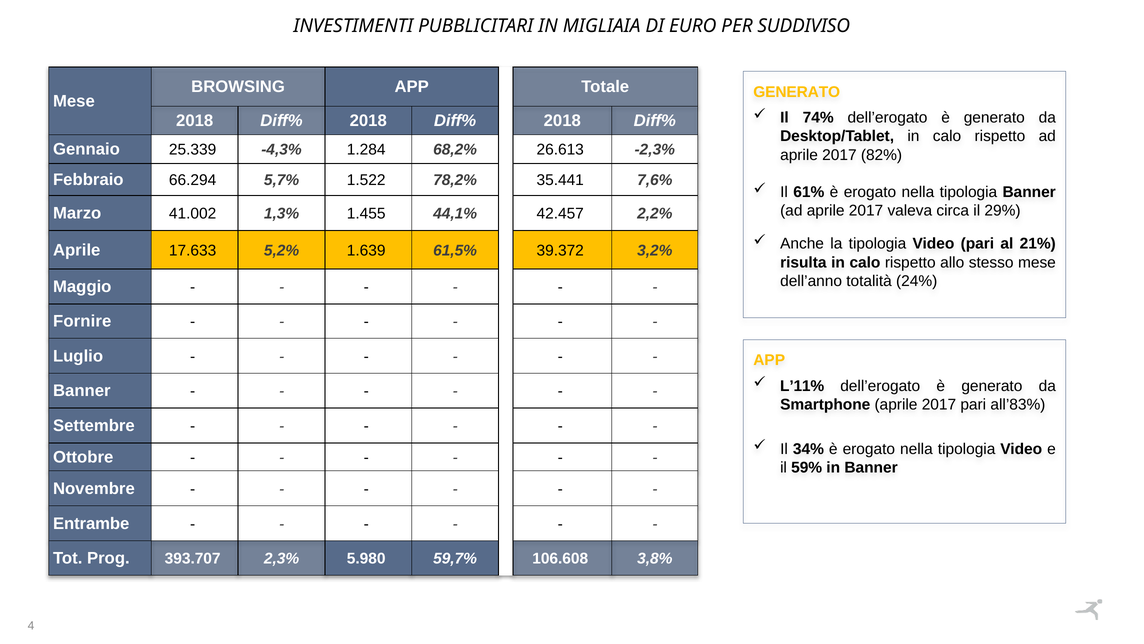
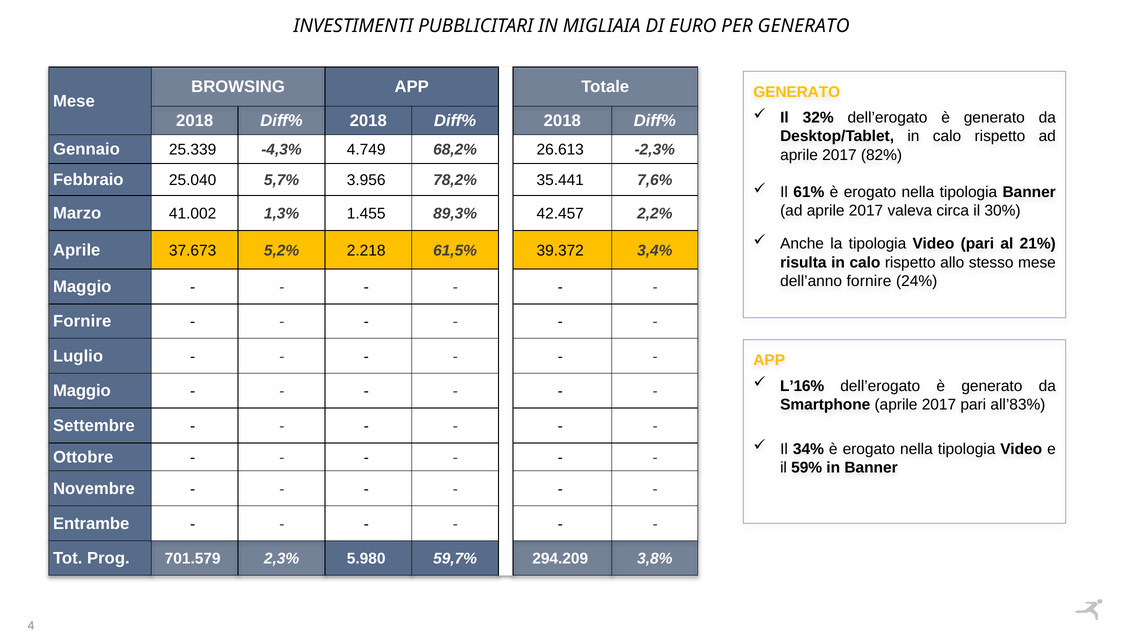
PER SUDDIVISO: SUDDIVISO -> GENERATO
74%: 74% -> 32%
1.284: 1.284 -> 4.749
66.294: 66.294 -> 25.040
1.522: 1.522 -> 3.956
29%: 29% -> 30%
44,1%: 44,1% -> 89,3%
17.633: 17.633 -> 37.673
1.639: 1.639 -> 2.218
3,2%: 3,2% -> 3,4%
dell’anno totalità: totalità -> fornire
L’11%: L’11% -> L’16%
Banner at (82, 391): Banner -> Maggio
393.707: 393.707 -> 701.579
106.608: 106.608 -> 294.209
